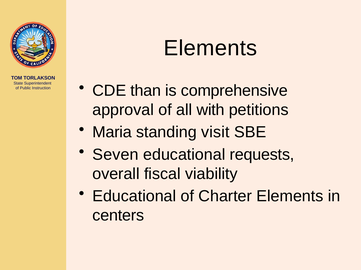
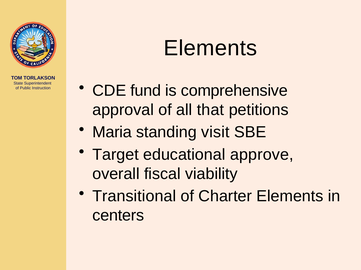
than: than -> fund
with: with -> that
Seven: Seven -> Target
requests: requests -> approve
Educational at (134, 197): Educational -> Transitional
